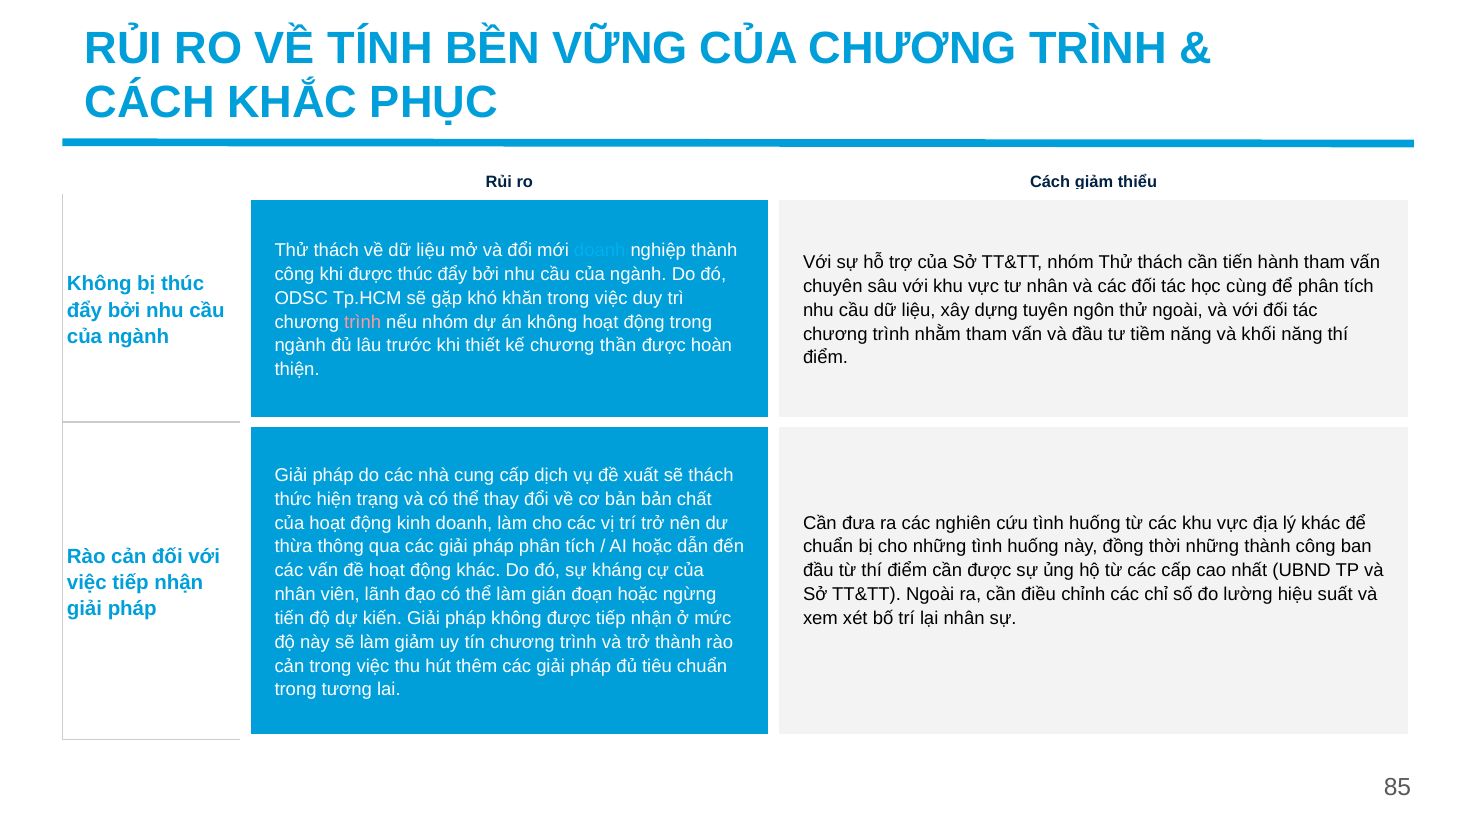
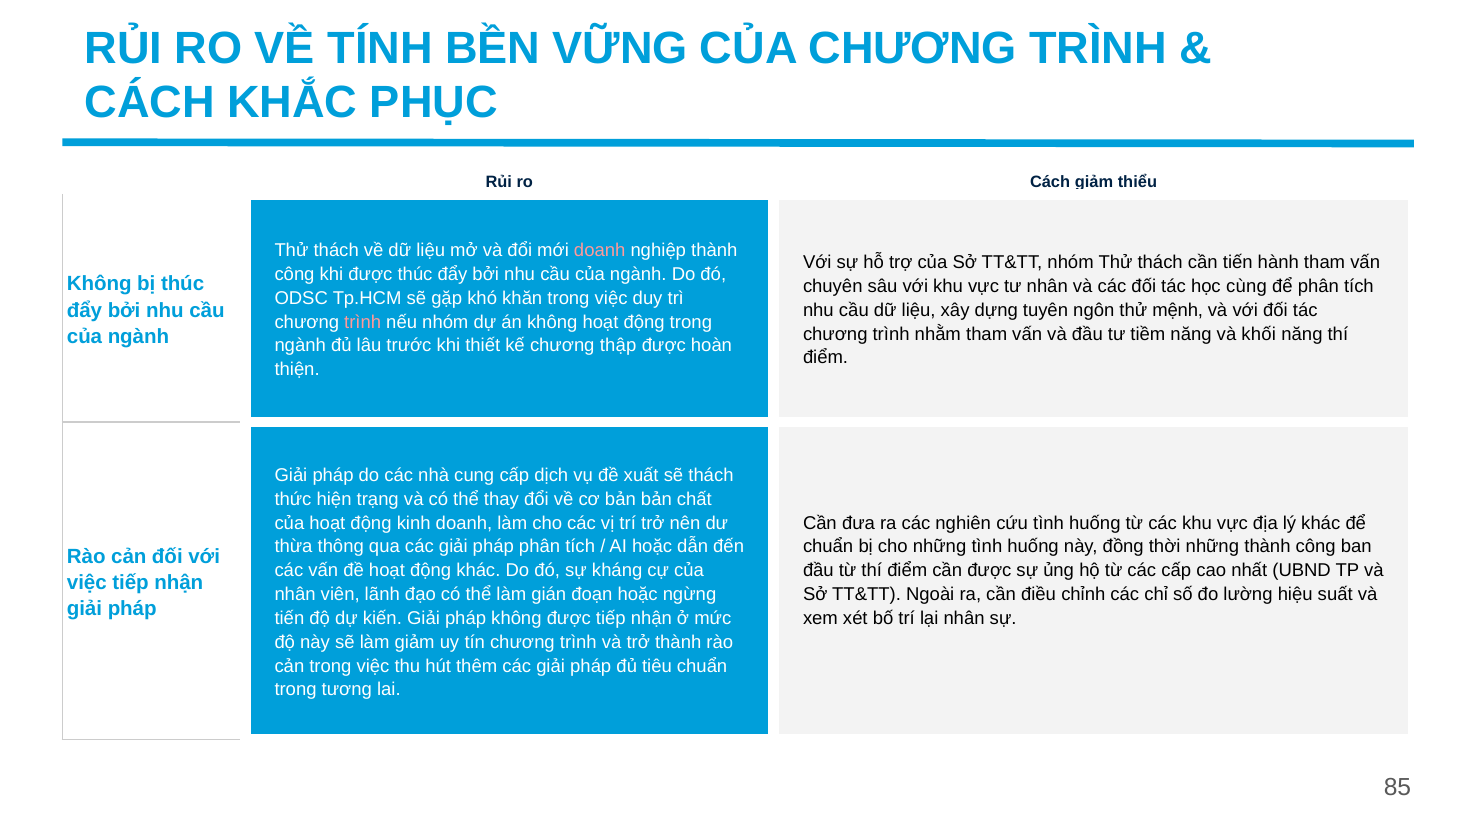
doanh at (600, 250) colour: light blue -> pink
thử ngoài: ngoài -> mệnh
thần: thần -> thập
